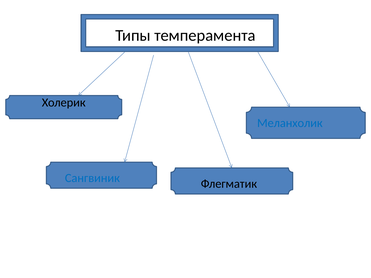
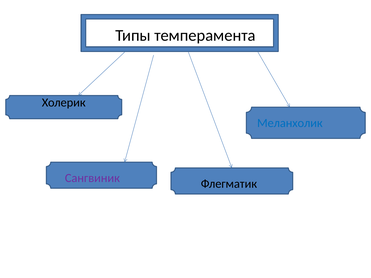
Сангвиник colour: blue -> purple
